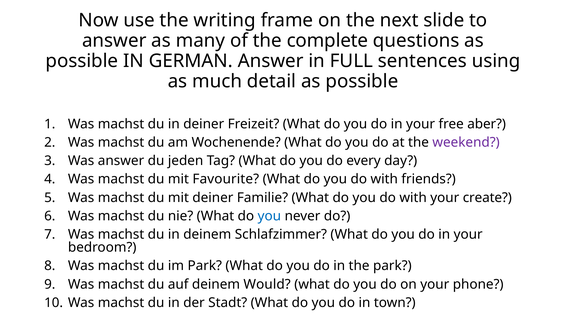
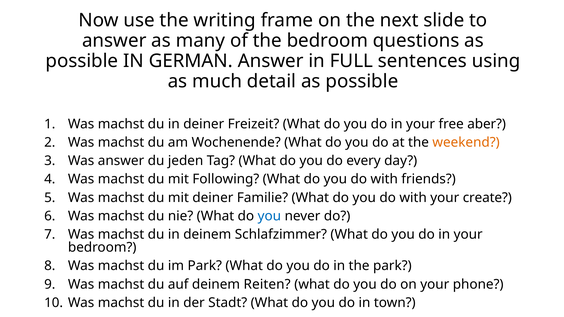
the complete: complete -> bedroom
weekend colour: purple -> orange
Favourite: Favourite -> Following
Would: Would -> Reiten
